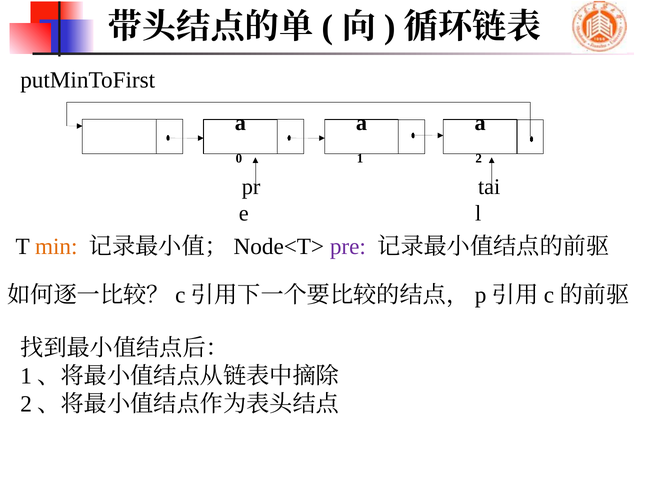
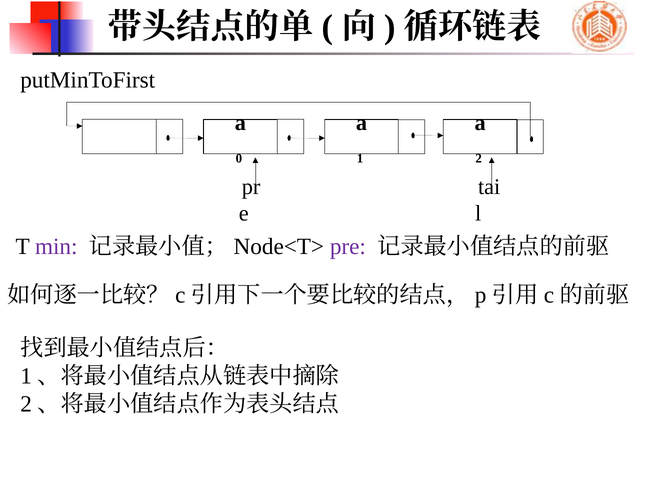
min colour: orange -> purple
